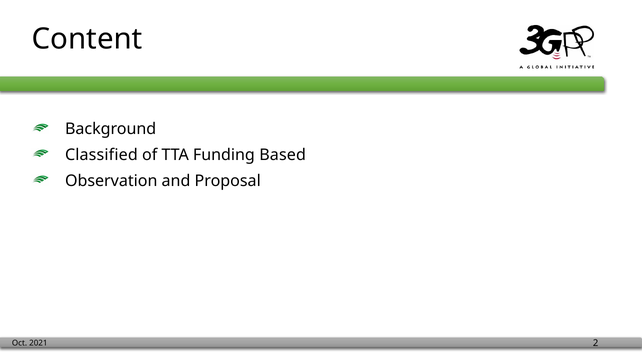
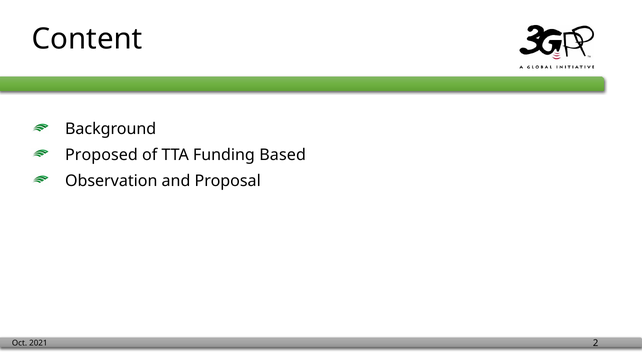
Classified: Classified -> Proposed
